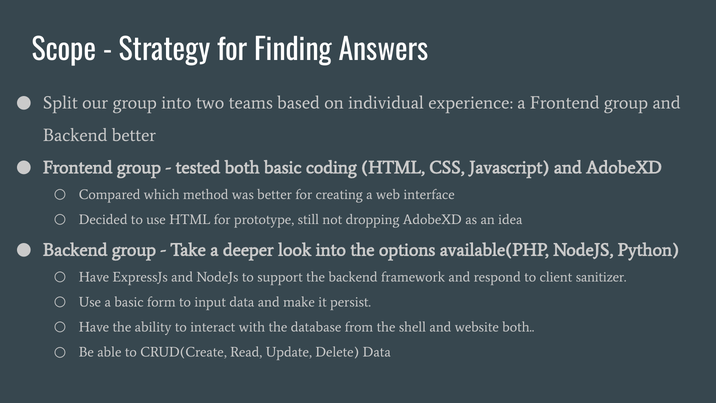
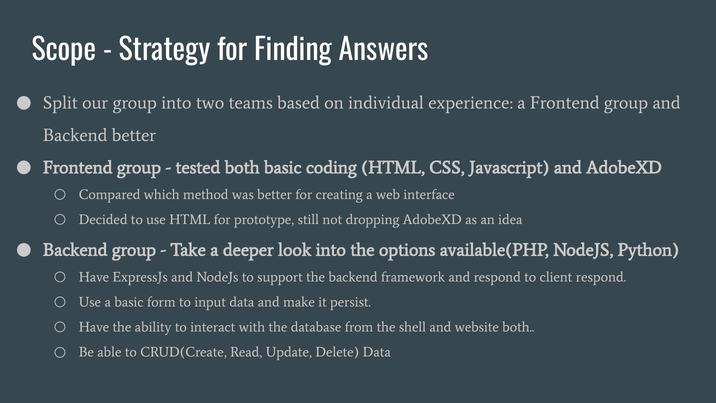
client sanitizer: sanitizer -> respond
